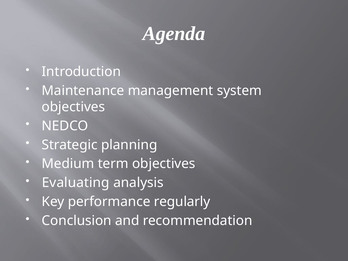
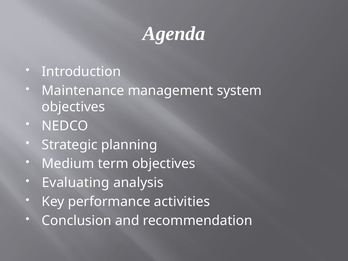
regularly: regularly -> activities
